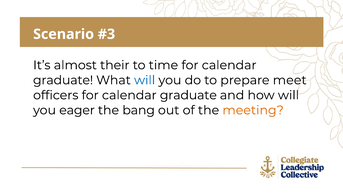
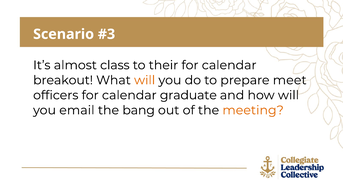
their: their -> class
time: time -> their
graduate at (63, 80): graduate -> breakout
will at (145, 80) colour: blue -> orange
eager: eager -> email
